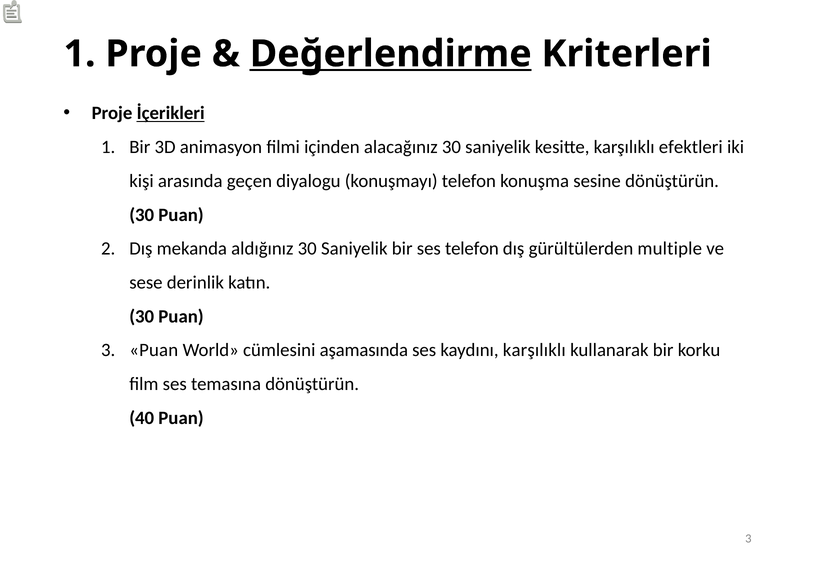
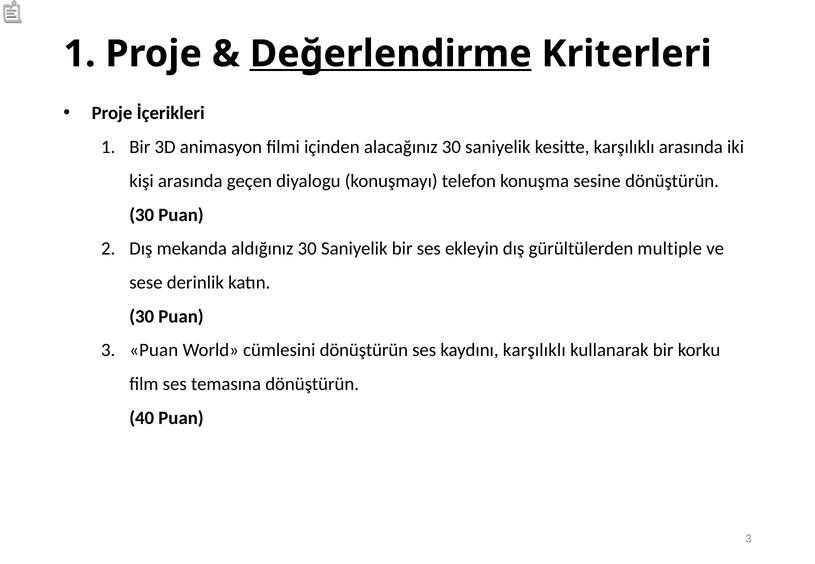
İçerikleri underline: present -> none
karşılıklı efektleri: efektleri -> arasında
ses telefon: telefon -> ekleyin
cümlesini aşamasında: aşamasında -> dönüştürün
